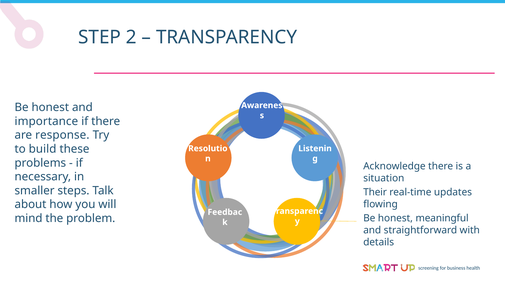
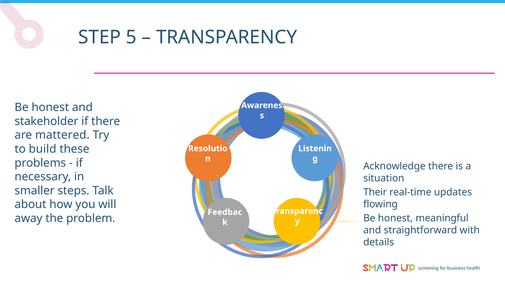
2: 2 -> 5
importance: importance -> stakeholder
response: response -> mattered
mind: mind -> away
